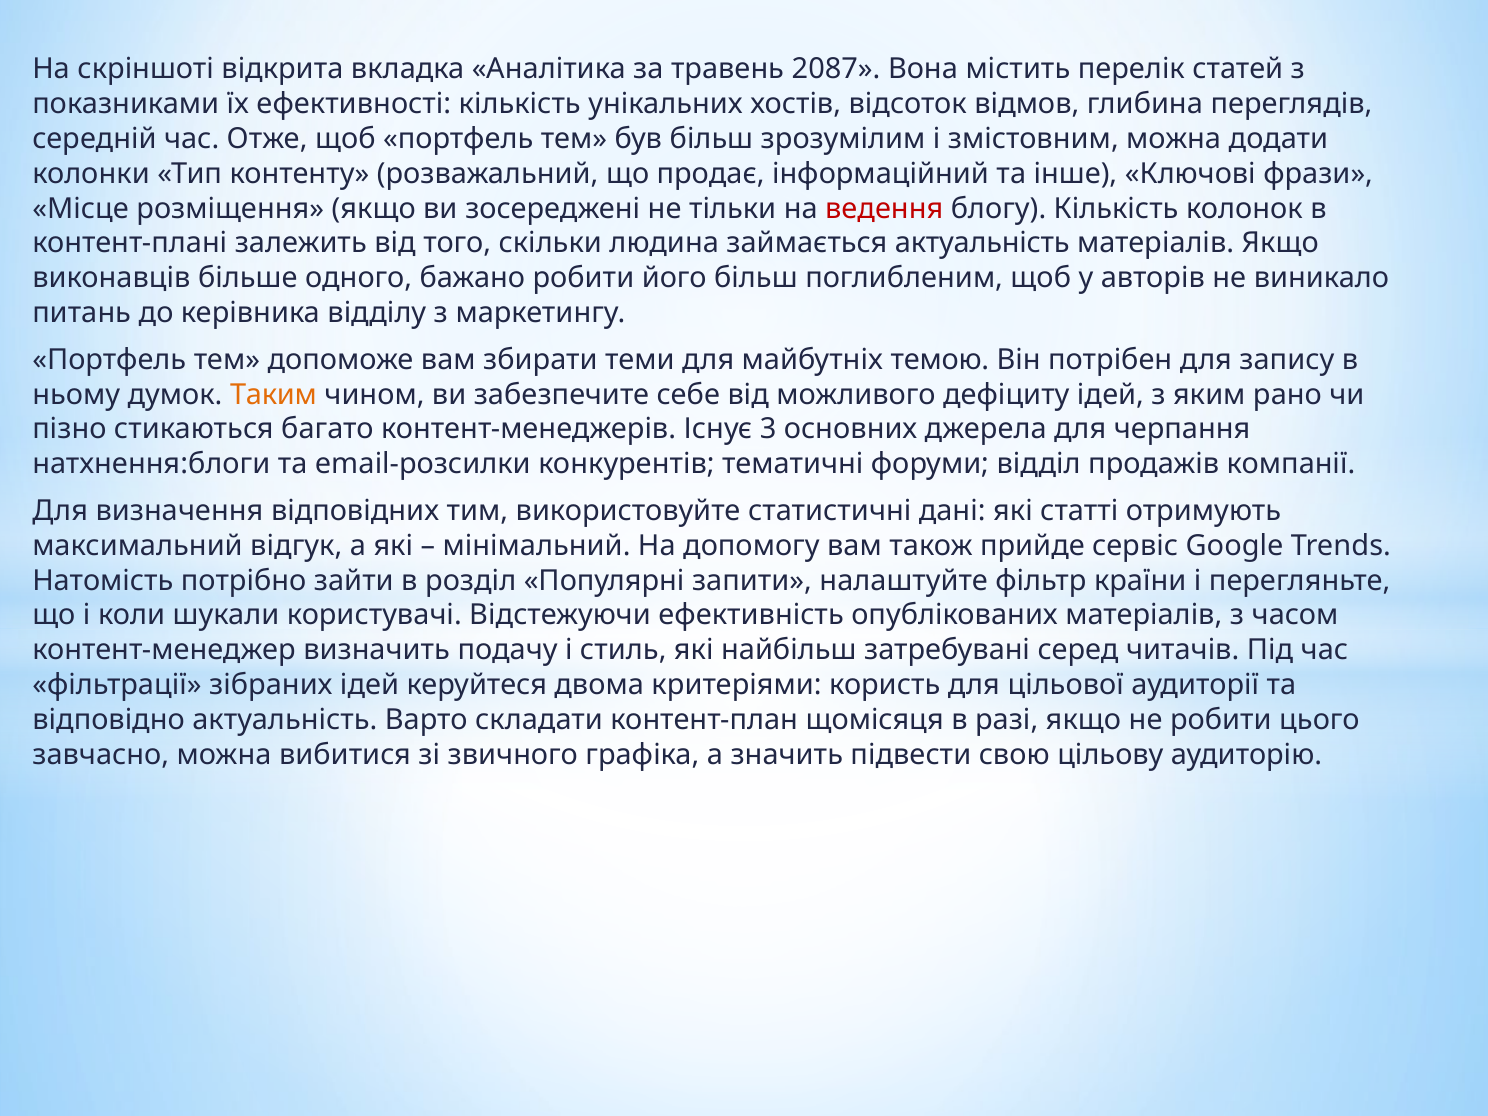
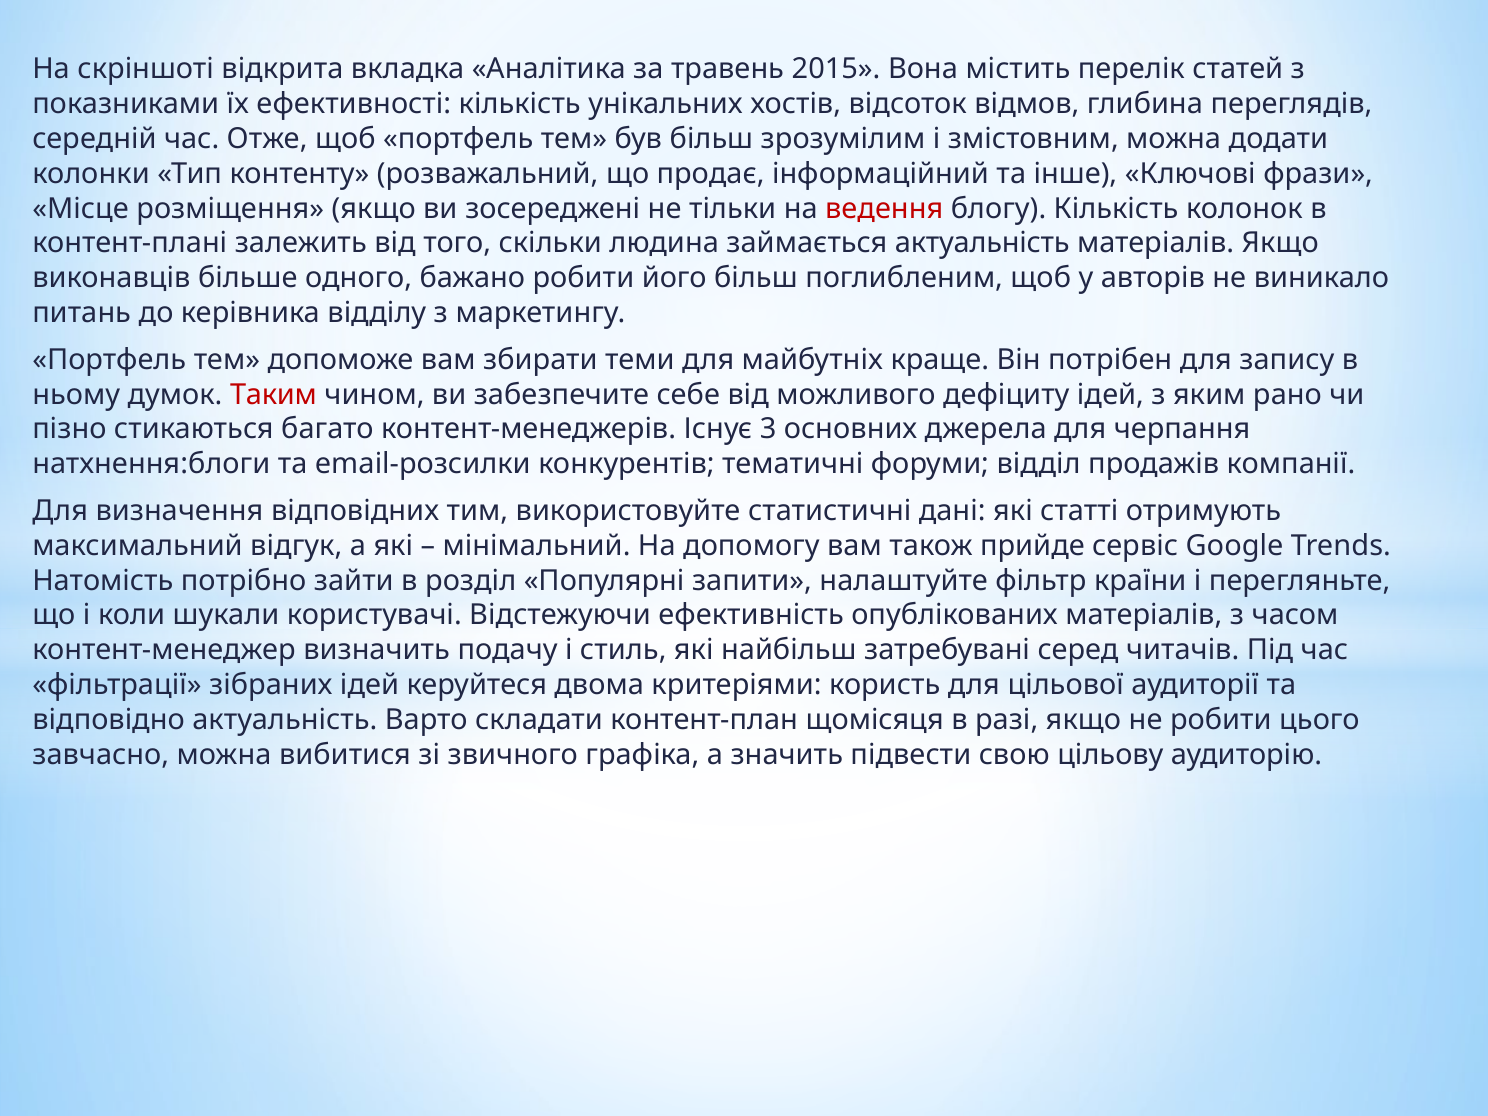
2087: 2087 -> 2015
темою: темою -> краще
Таким colour: orange -> red
